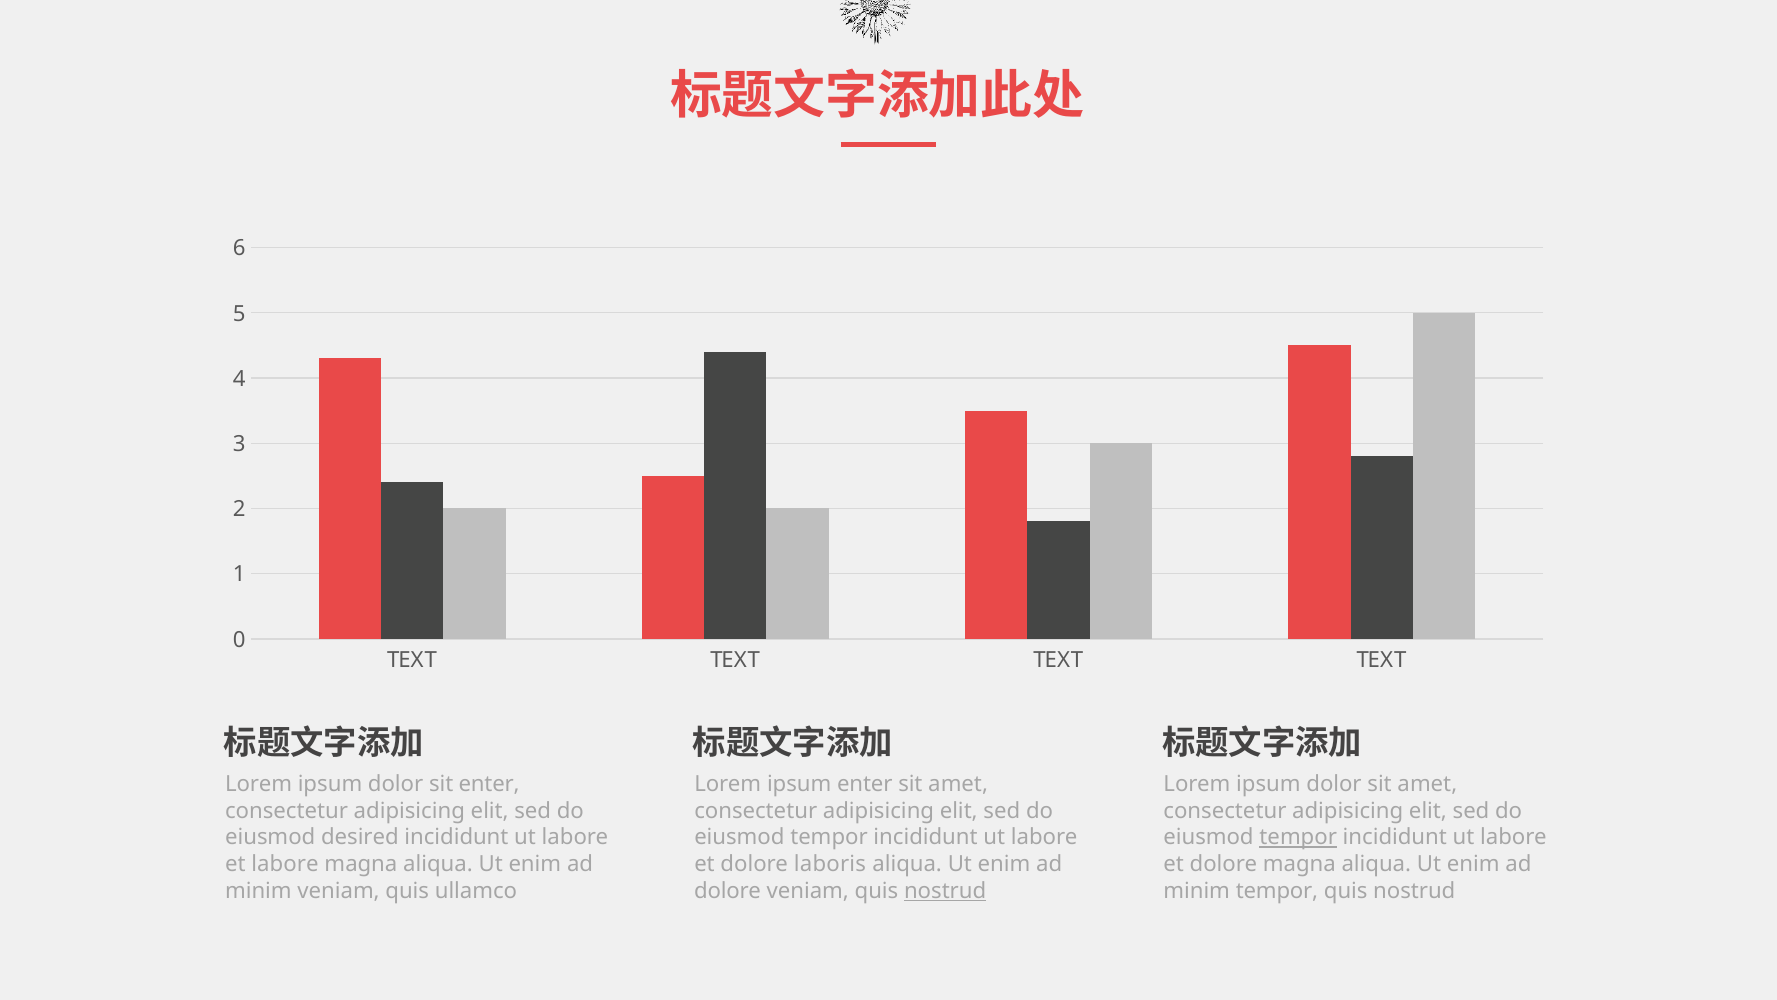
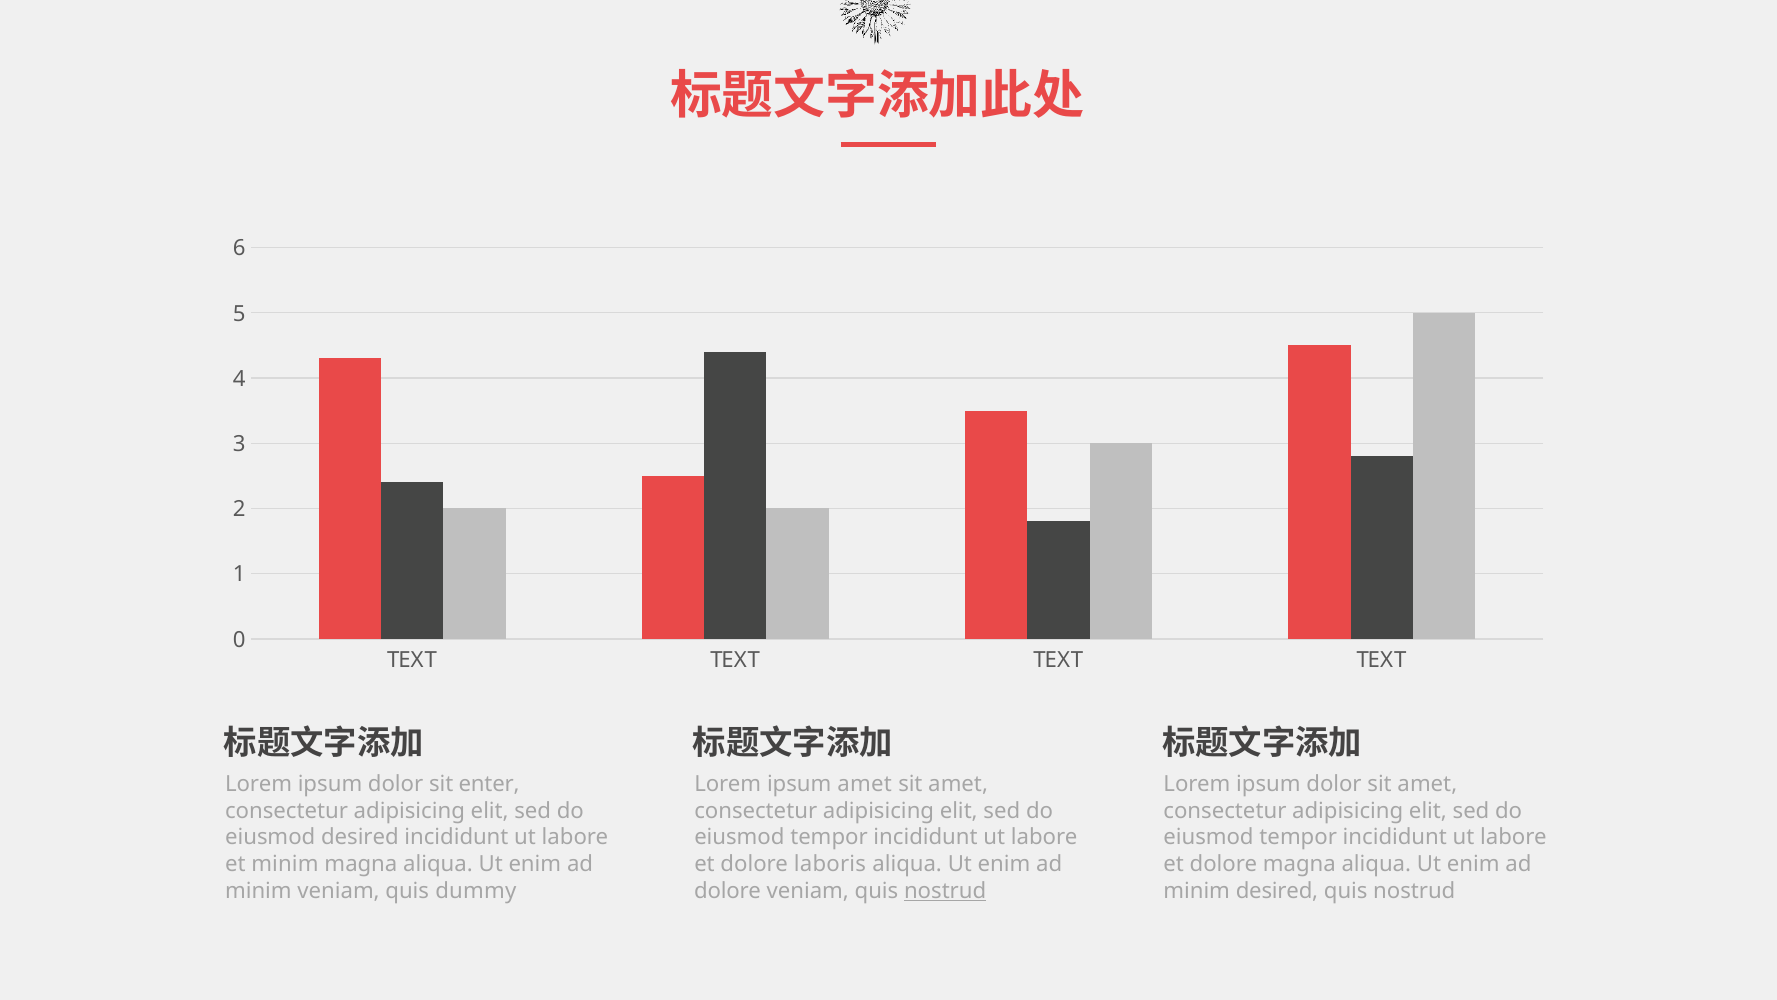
ipsum enter: enter -> amet
tempor at (1298, 837) underline: present -> none
et labore: labore -> minim
ullamco: ullamco -> dummy
minim tempor: tempor -> desired
